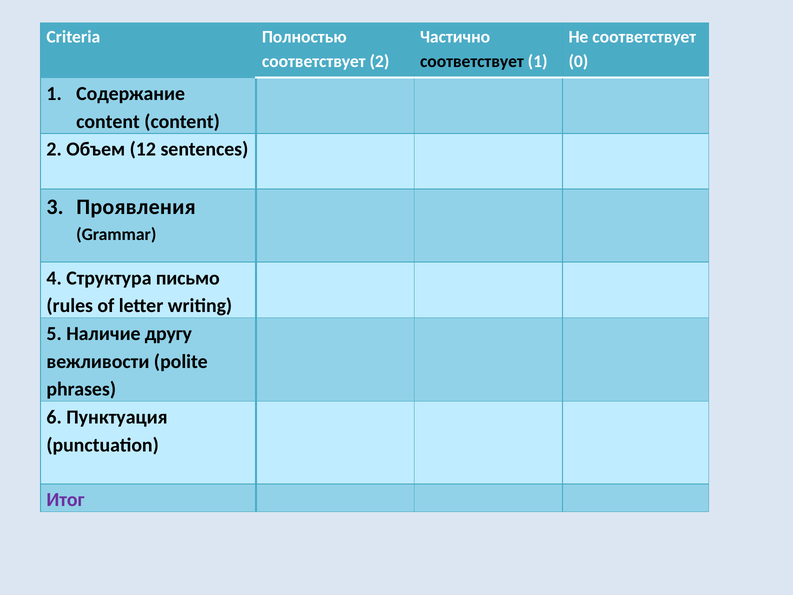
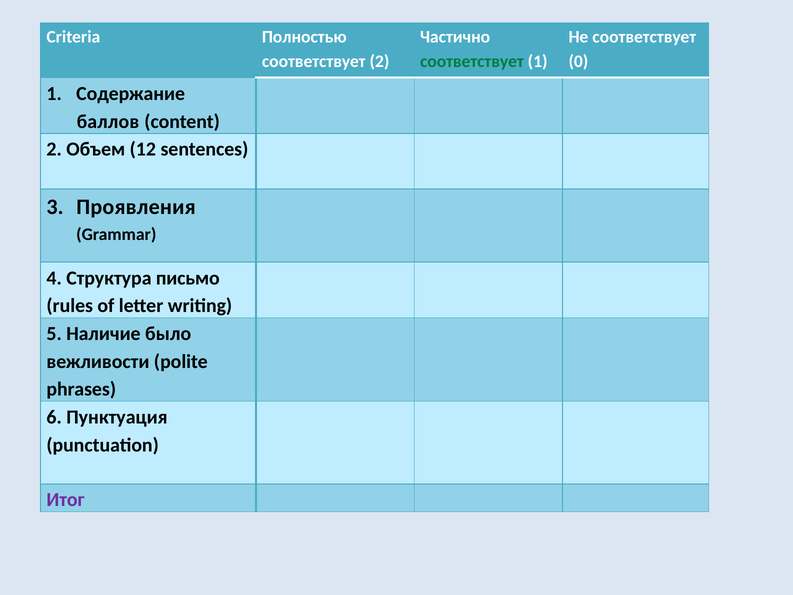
соответствует at (472, 62) colour: black -> green
content at (108, 121): content -> баллов
другу: другу -> было
